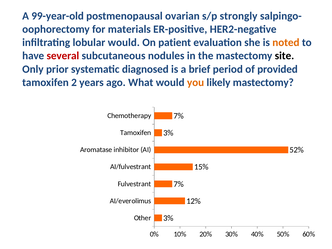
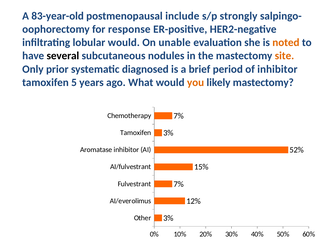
99-year-old: 99-year-old -> 83-year-old
ovarian: ovarian -> include
materials: materials -> response
patient: patient -> unable
several colour: red -> black
site colour: black -> orange
of provided: provided -> inhibitor
2: 2 -> 5
